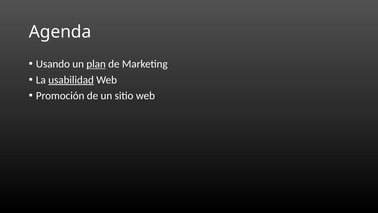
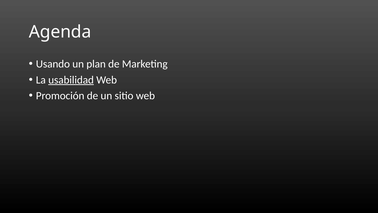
plan underline: present -> none
